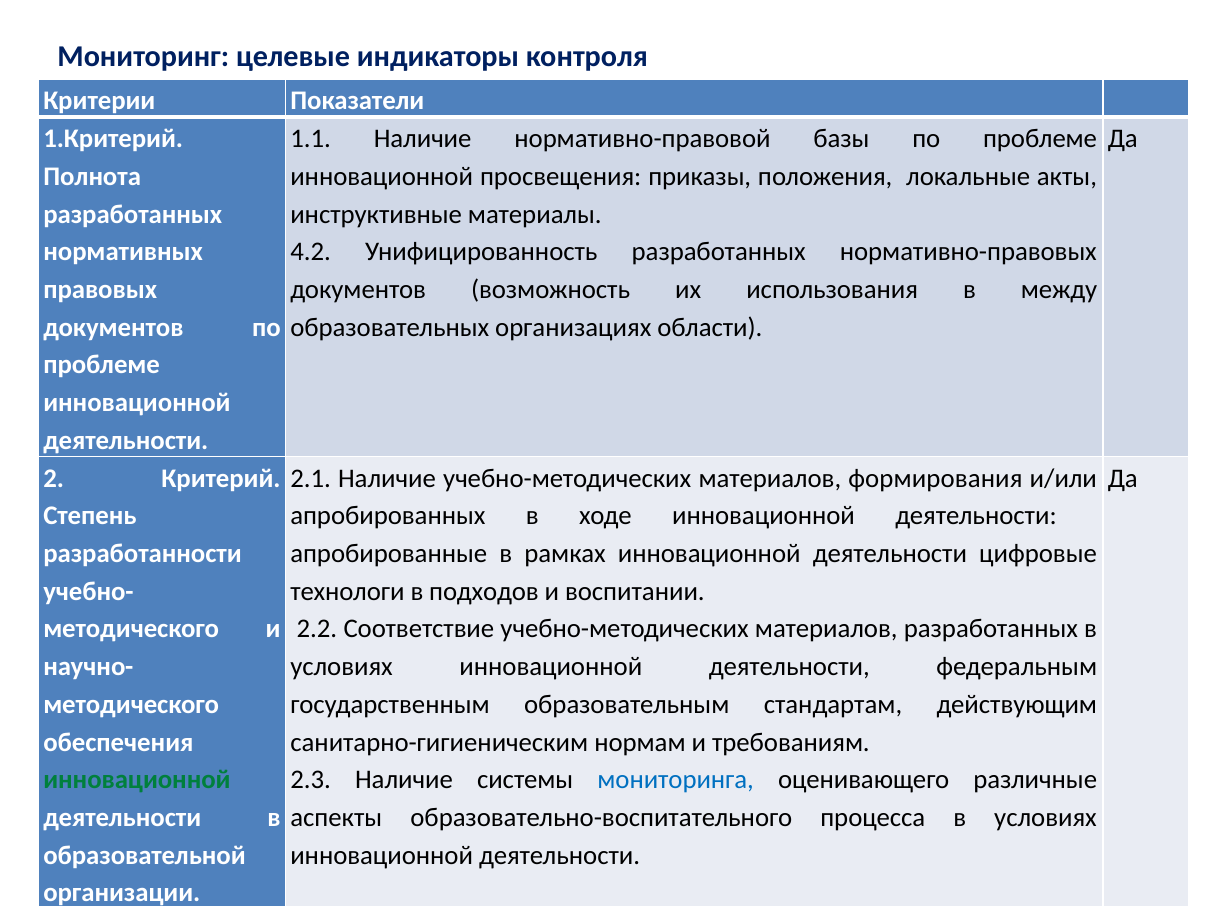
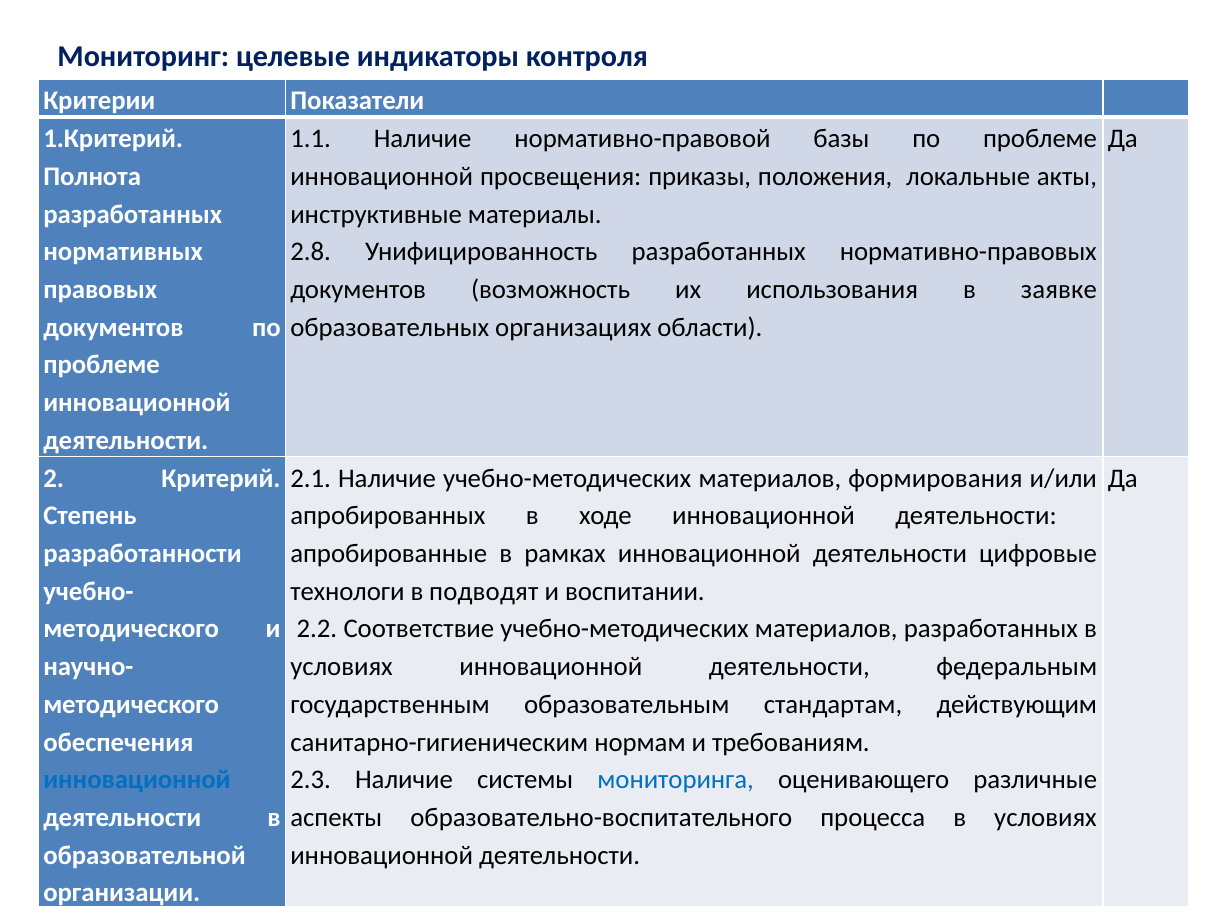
4.2: 4.2 -> 2.8
между: между -> заявке
подходов: подходов -> подводят
инновационной at (137, 779) colour: green -> blue
